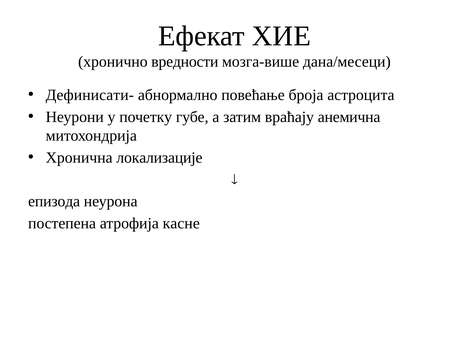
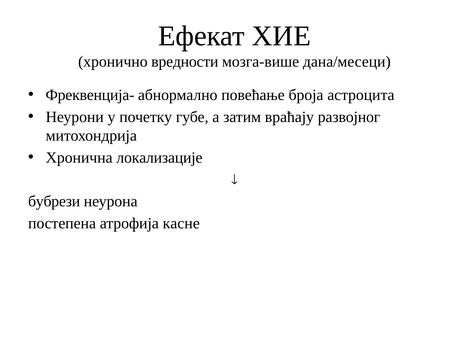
Дефинисати-: Дефинисати- -> Фреквенција-
анемична: анемична -> развојног
епизода: епизода -> бубрези
